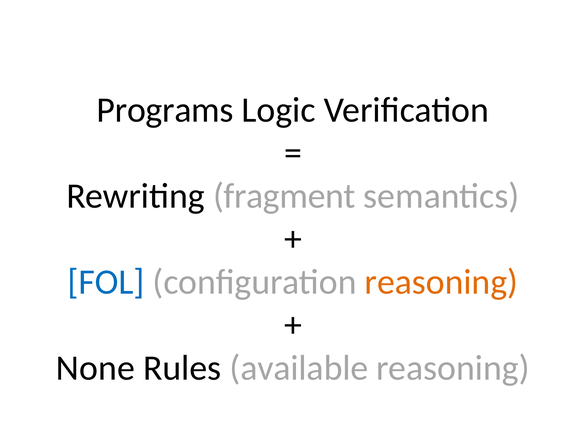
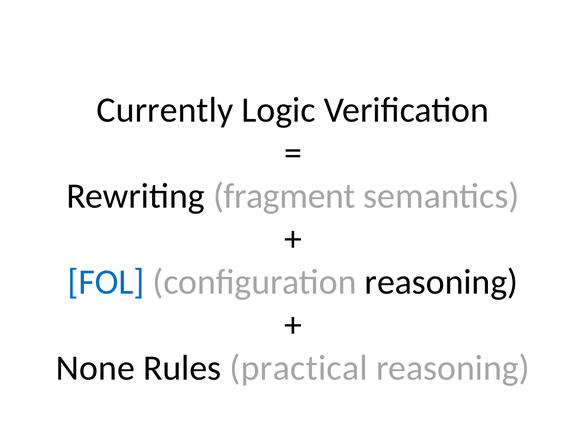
Programs: Programs -> Currently
reasoning at (441, 282) colour: orange -> black
available: available -> practical
